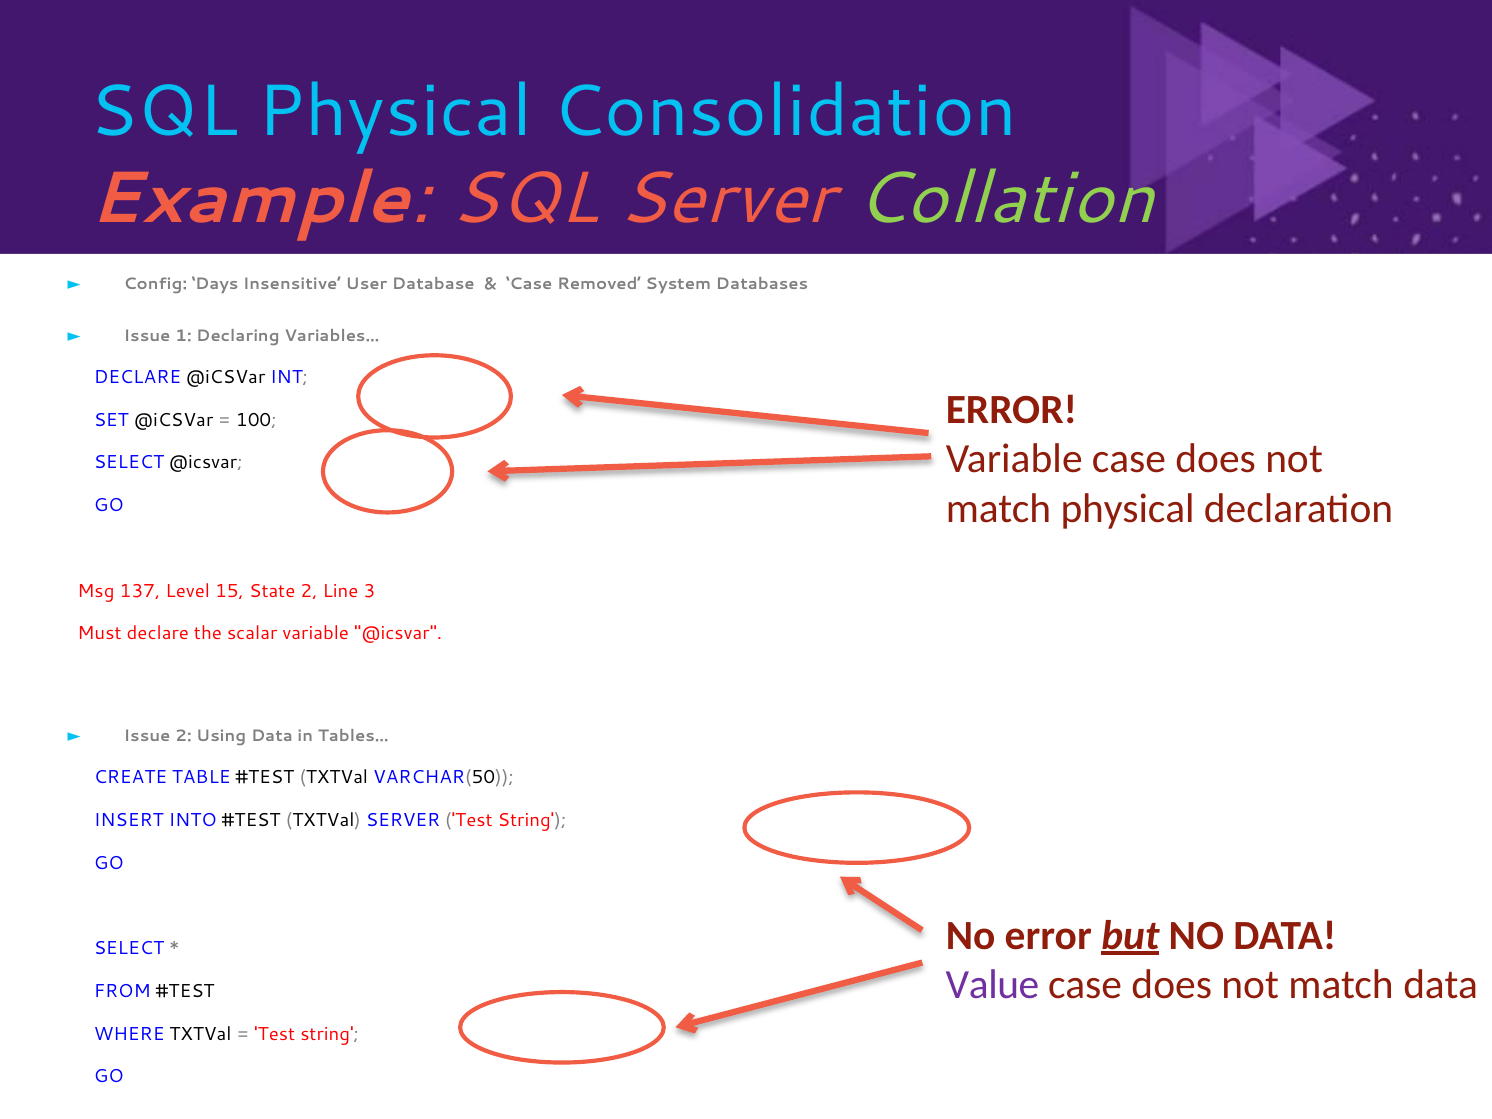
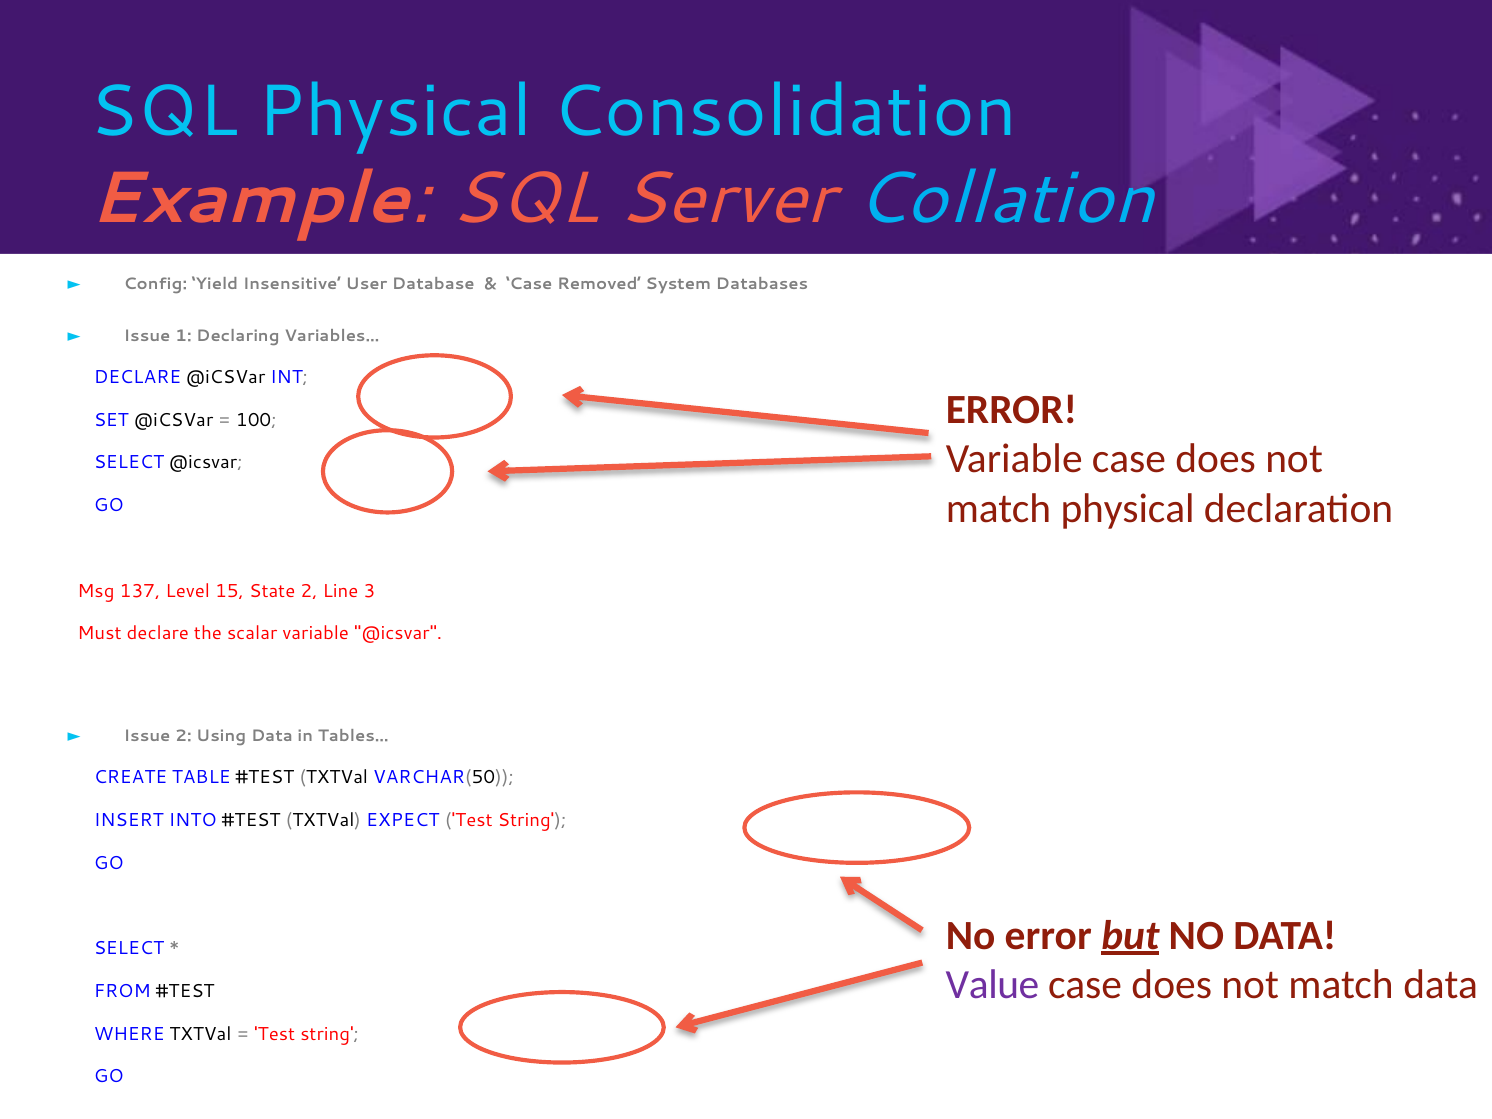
Collation colour: light green -> light blue
Days: Days -> Yield
TXTVal SERVER: SERVER -> EXPECT
